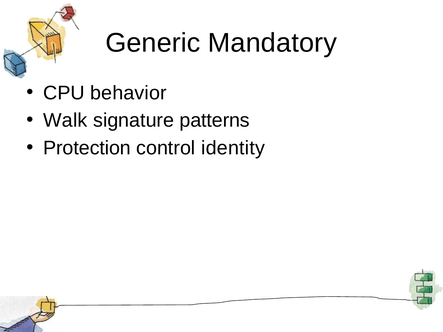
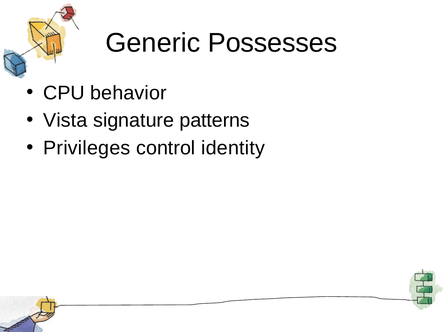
Mandatory: Mandatory -> Possesses
Walk: Walk -> Vista
Protection: Protection -> Privileges
